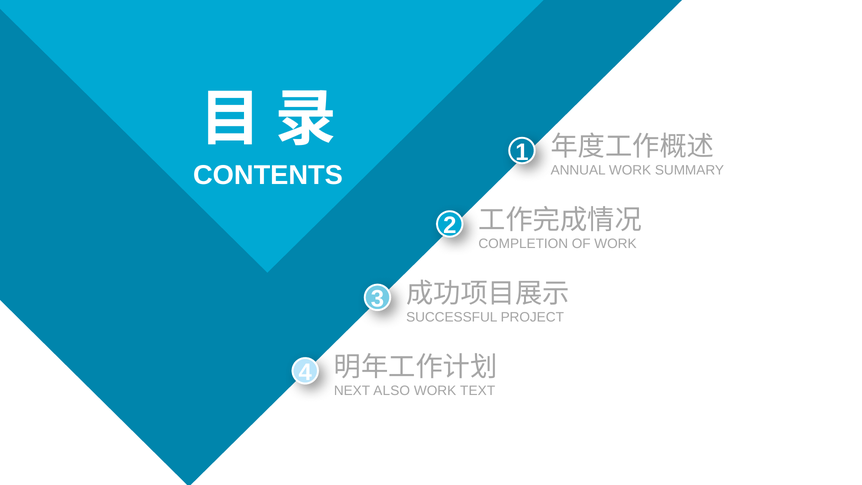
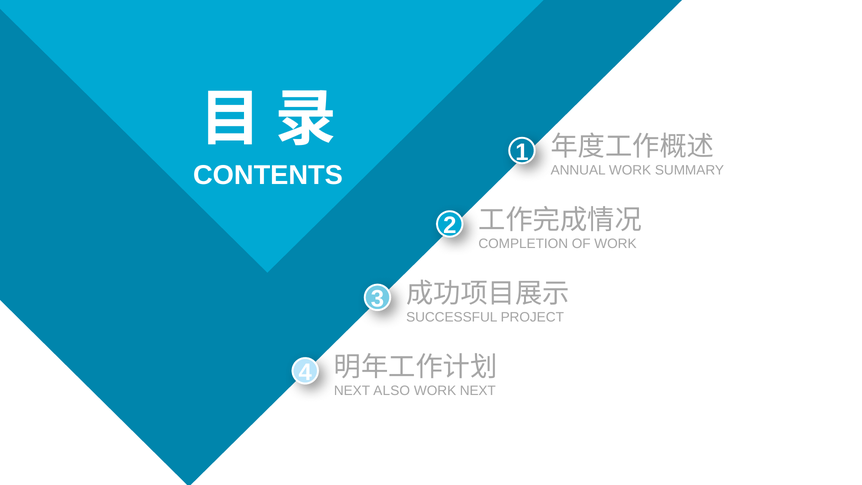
WORK TEXT: TEXT -> NEXT
